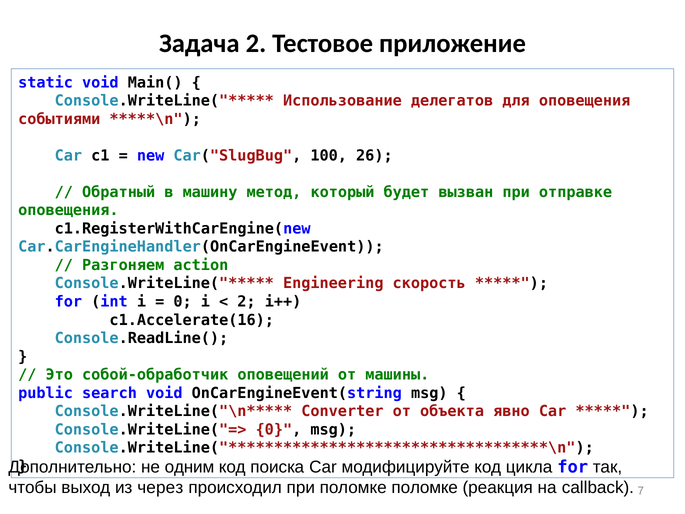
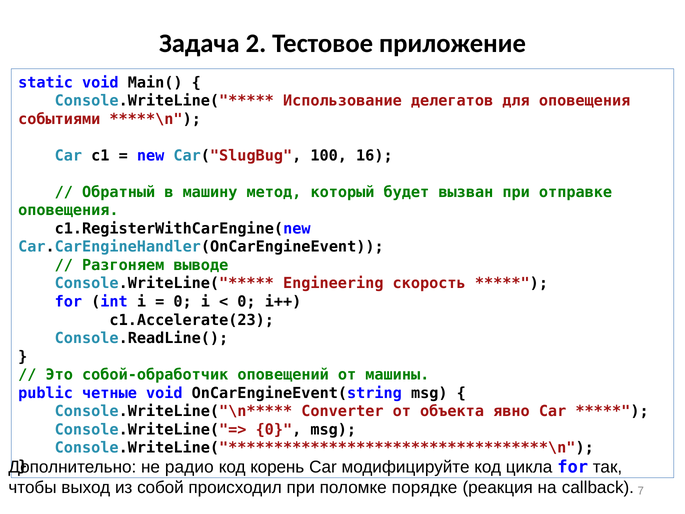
26: 26 -> 16
action: action -> выводе
2 at (246, 302): 2 -> 0
c1.Accelerate(16: c1.Accelerate(16 -> c1.Accelerate(23
search: search -> четные
одним: одним -> радио
поиска: поиска -> корень
через: через -> собой
поломке поломке: поломке -> порядке
